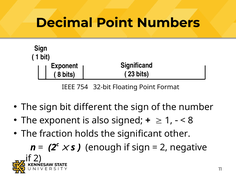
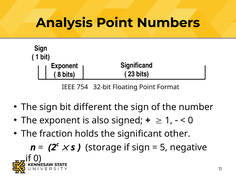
Decimal: Decimal -> Analysis
8 at (191, 120): 8 -> 0
enough: enough -> storage
2 at (164, 147): 2 -> 5
if 2: 2 -> 0
